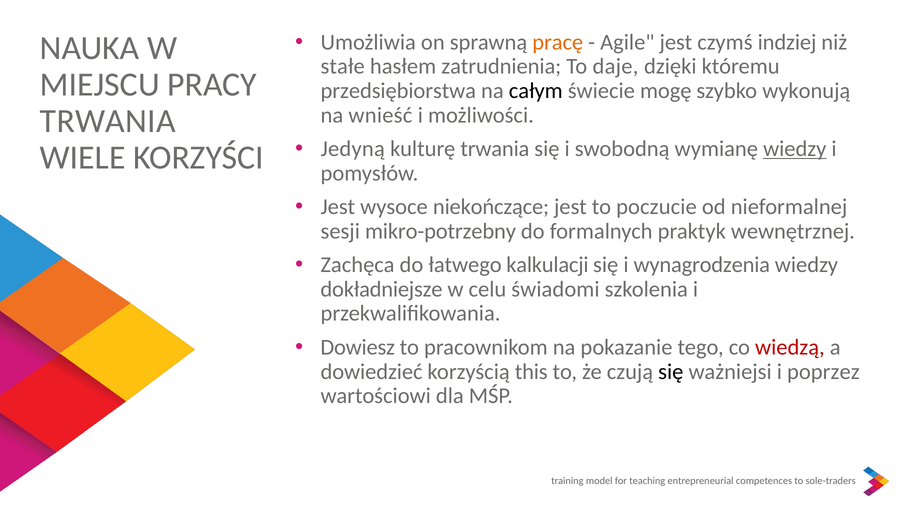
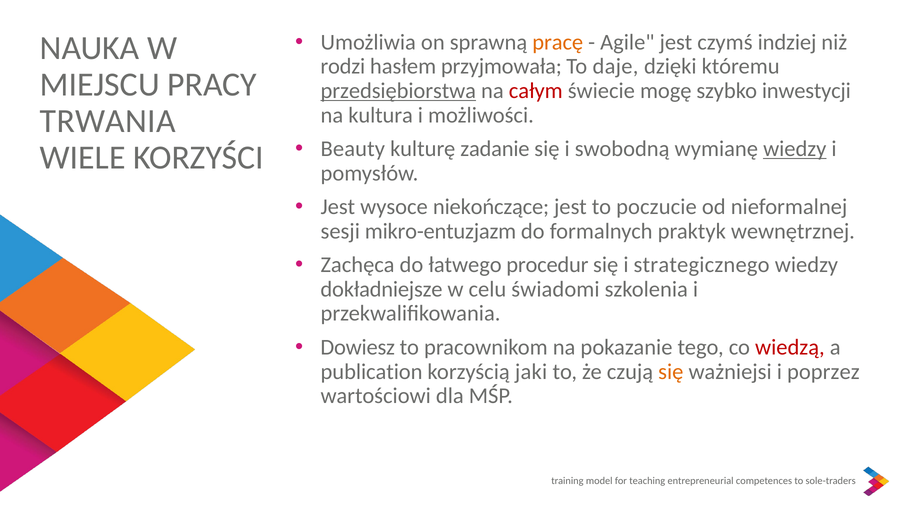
stałe: stałe -> rodzi
zatrudnienia: zatrudnienia -> przyjmowała
przedsiębiorstwa underline: none -> present
całym colour: black -> red
wykonują: wykonują -> inwestycji
wnieść: wnieść -> kultura
Jedyną: Jedyną -> Beauty
kulturę trwania: trwania -> zadanie
mikro-potrzebny: mikro-potrzebny -> mikro-entuzjazm
kalkulacji: kalkulacji -> procedur
wynagrodzenia: wynagrodzenia -> strategicznego
dowiedzieć: dowiedzieć -> publication
this: this -> jaki
się at (671, 372) colour: black -> orange
